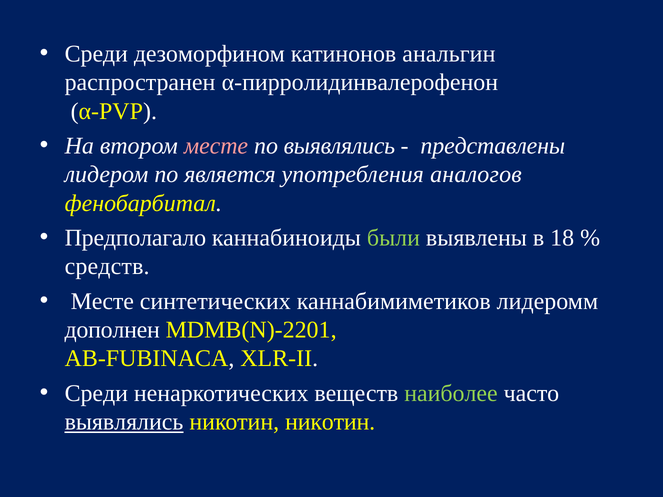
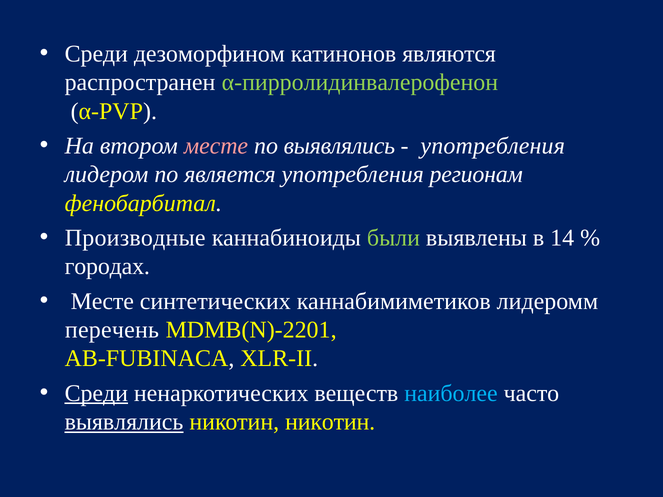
анальгин: анальгин -> являются
α-пирролидинвалерофенон colour: white -> light green
представлены at (493, 146): представлены -> употребления
аналогов: аналогов -> регионам
Предполагало: Предполагало -> Производные
18: 18 -> 14
средств: средств -> городах
дополнен: дополнен -> перечень
Среди at (96, 393) underline: none -> present
наиболее colour: light green -> light blue
